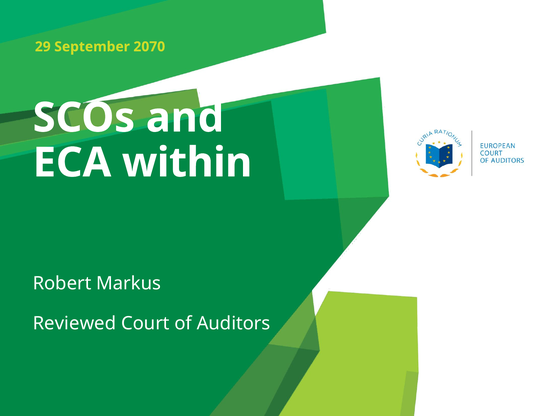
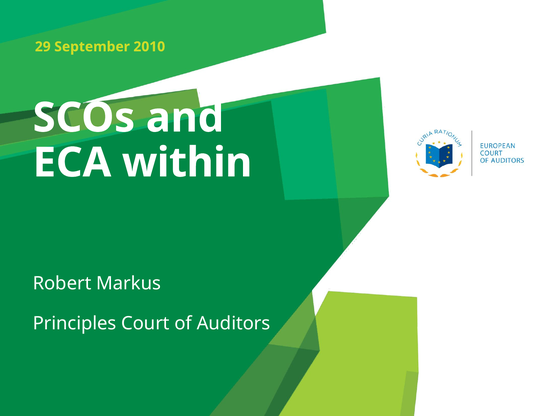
2070: 2070 -> 2010
Reviewed: Reviewed -> Principles
